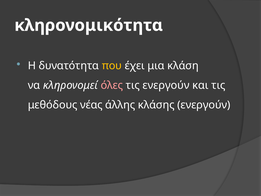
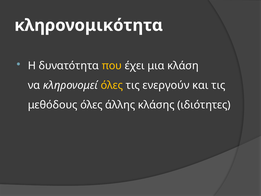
όλες at (112, 85) colour: pink -> yellow
μεθόδους νέας: νέας -> όλες
κλάσης ενεργούν: ενεργούν -> ιδιότητες
